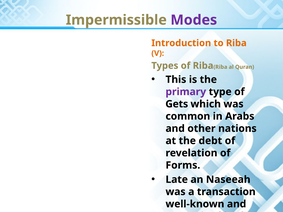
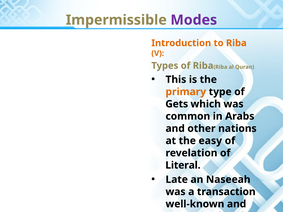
primary colour: purple -> orange
debt: debt -> easy
Forms: Forms -> Literal
